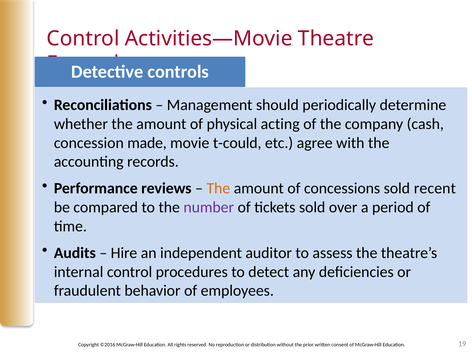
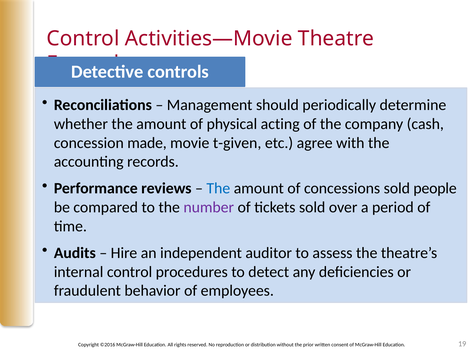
t-could: t-could -> t-given
The at (218, 188) colour: orange -> blue
recent: recent -> people
